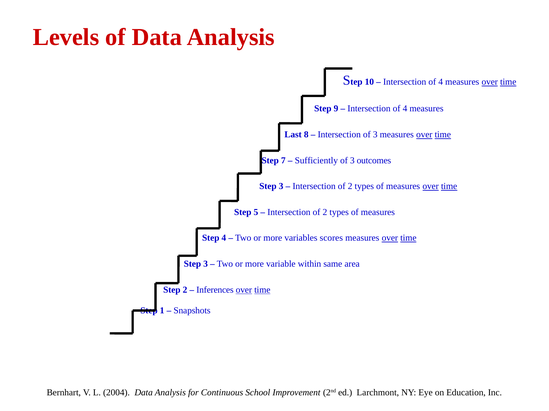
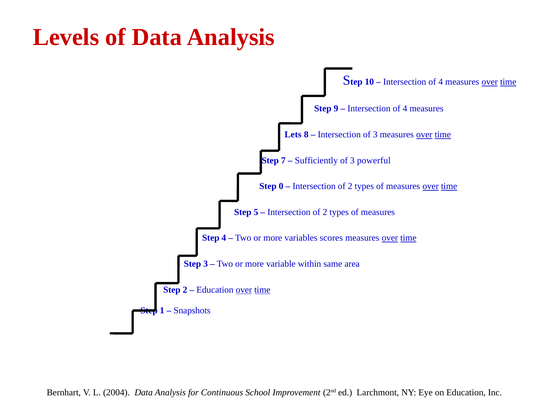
Last: Last -> Lets
outcomes: outcomes -> powerful
3 at (281, 187): 3 -> 0
Inferences at (215, 290): Inferences -> Education
